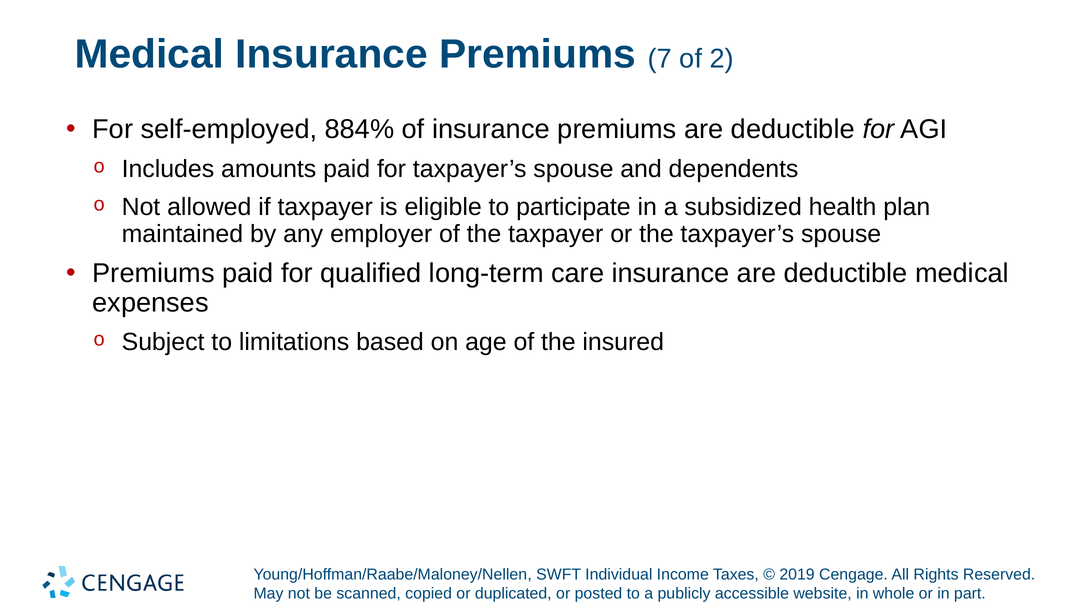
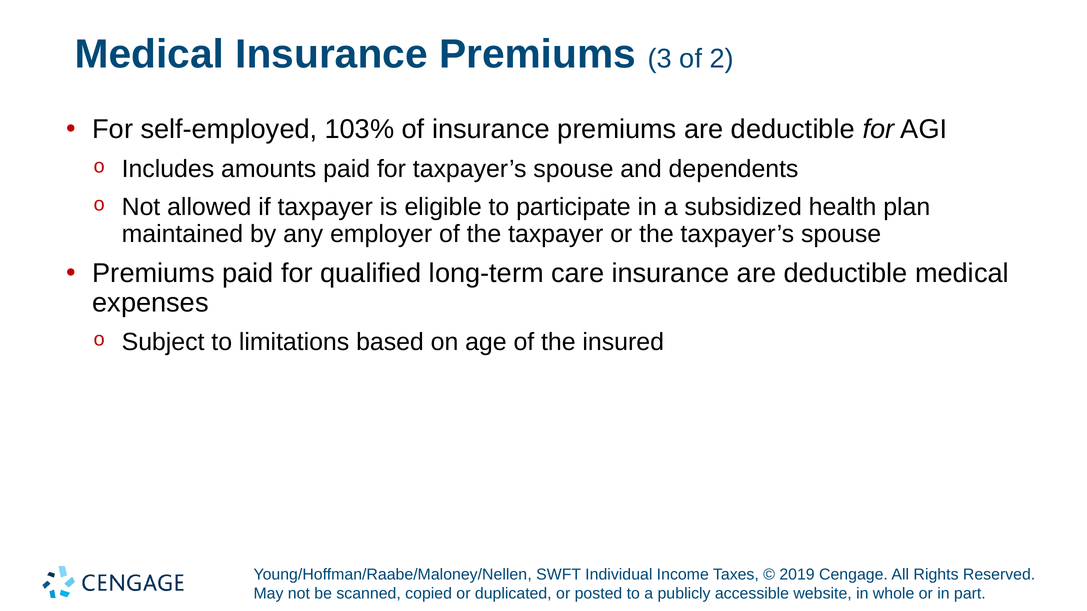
7: 7 -> 3
884%: 884% -> 103%
